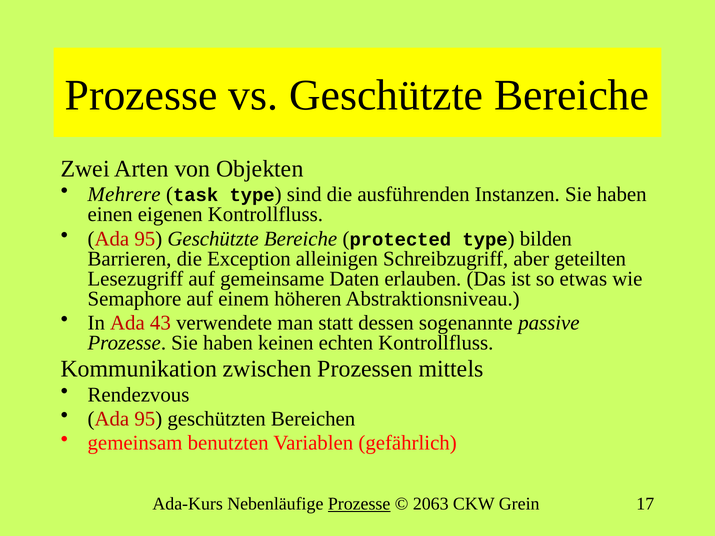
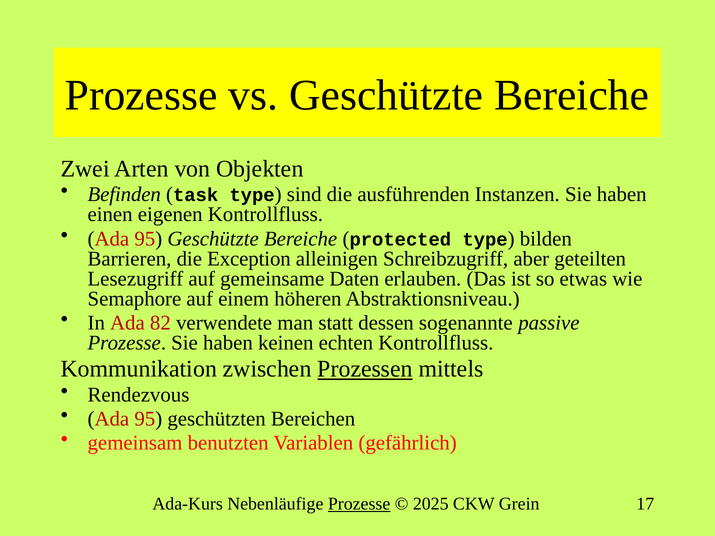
Mehrere: Mehrere -> Befinden
43: 43 -> 82
Prozessen underline: none -> present
2063: 2063 -> 2025
